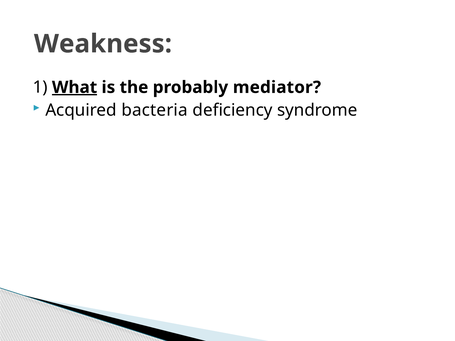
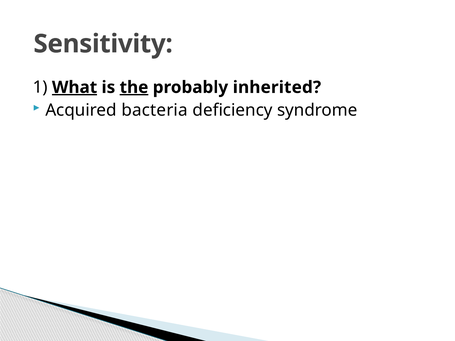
Weakness: Weakness -> Sensitivity
the underline: none -> present
mediator: mediator -> inherited
